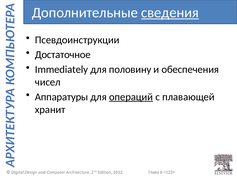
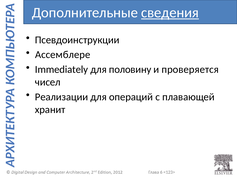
Достаточное: Достаточное -> Ассемблере
обеспечения: обеспечения -> проверяется
Аппаратуры: Аппаратуры -> Реализации
операций underline: present -> none
